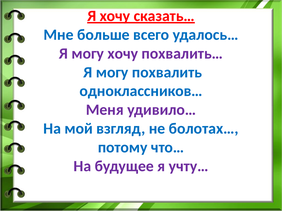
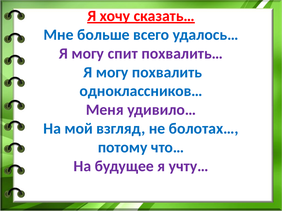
могу хочу: хочу -> спит
